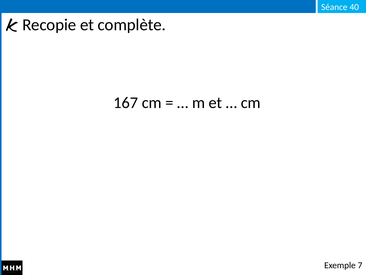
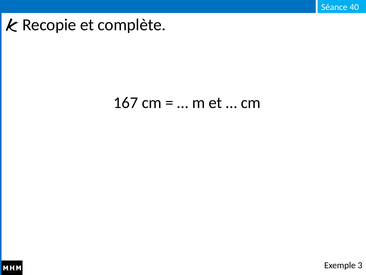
7: 7 -> 3
